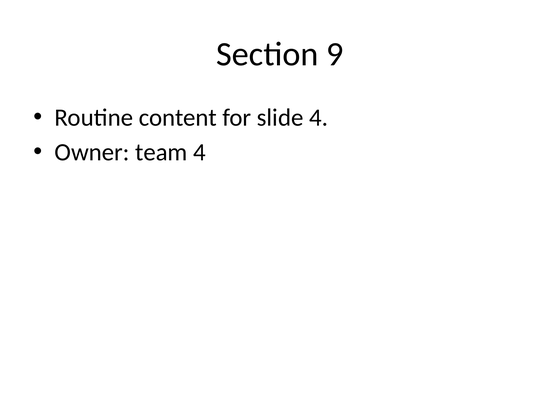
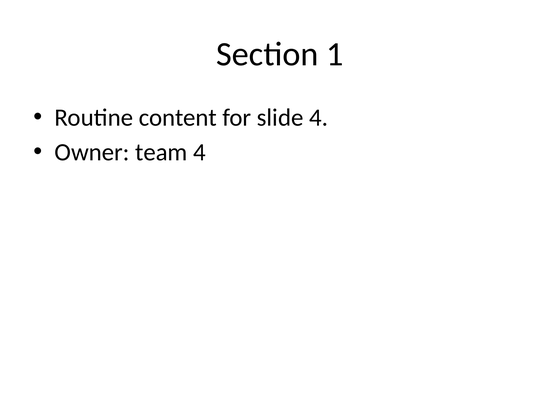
9: 9 -> 1
